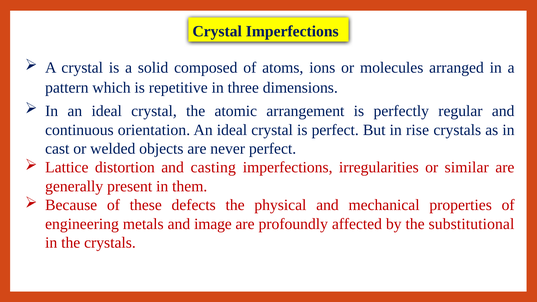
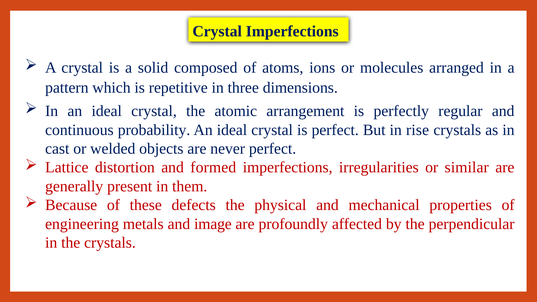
orientation: orientation -> probability
casting: casting -> formed
substitutional: substitutional -> perpendicular
